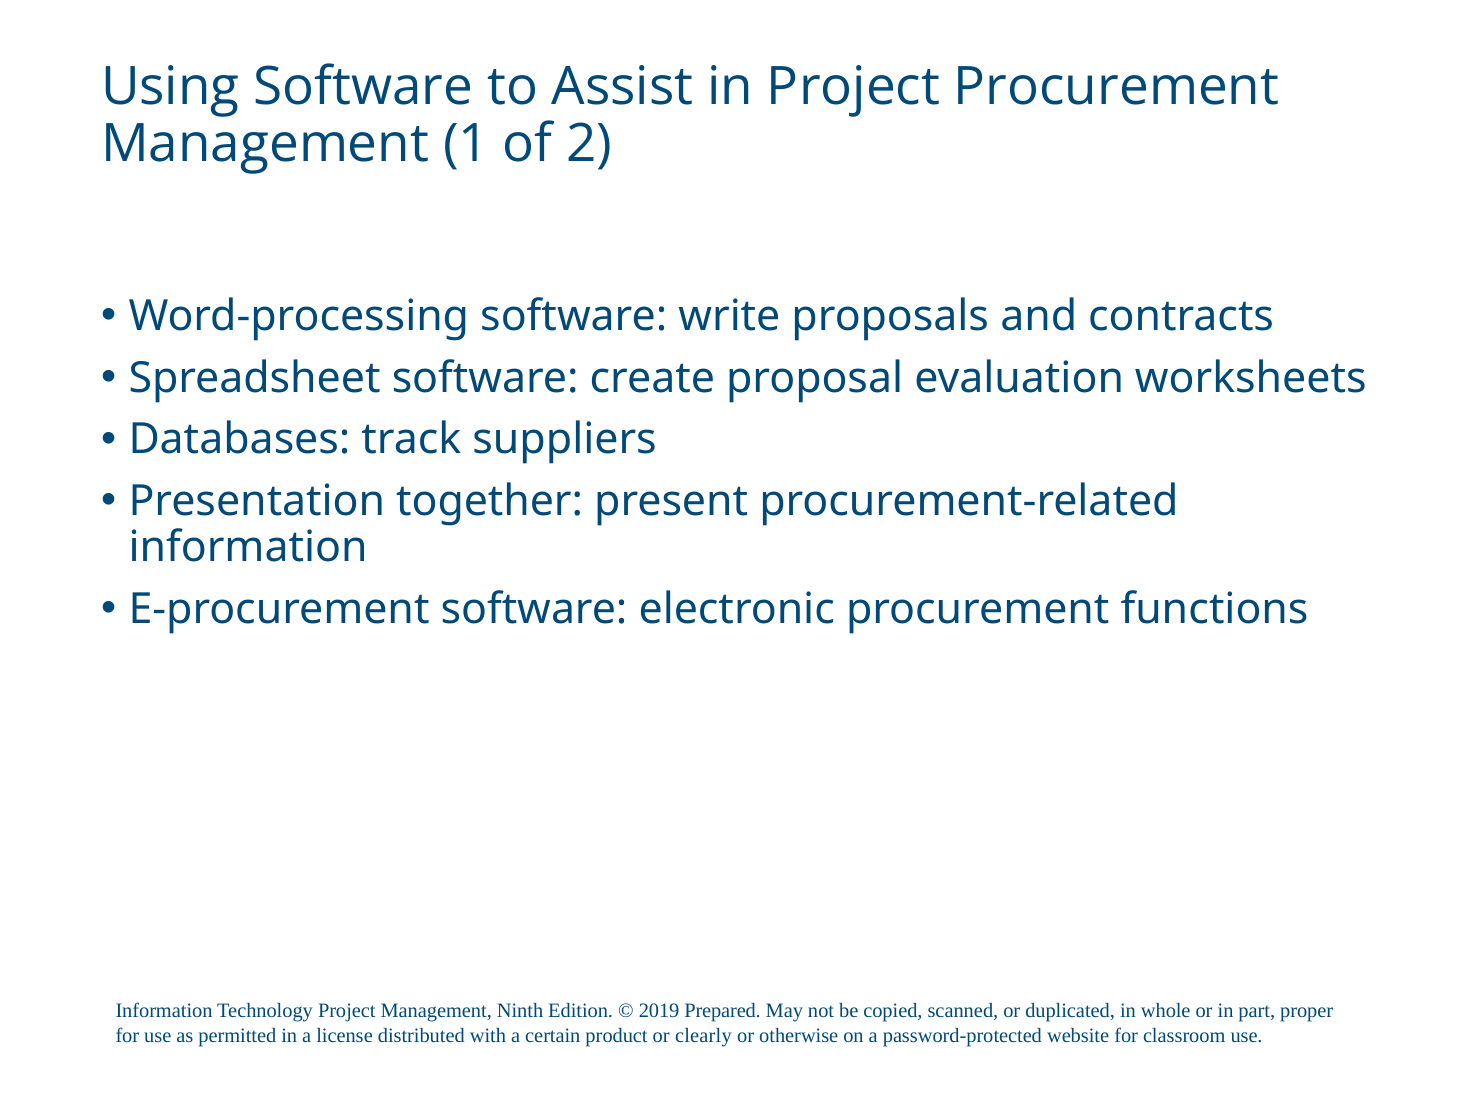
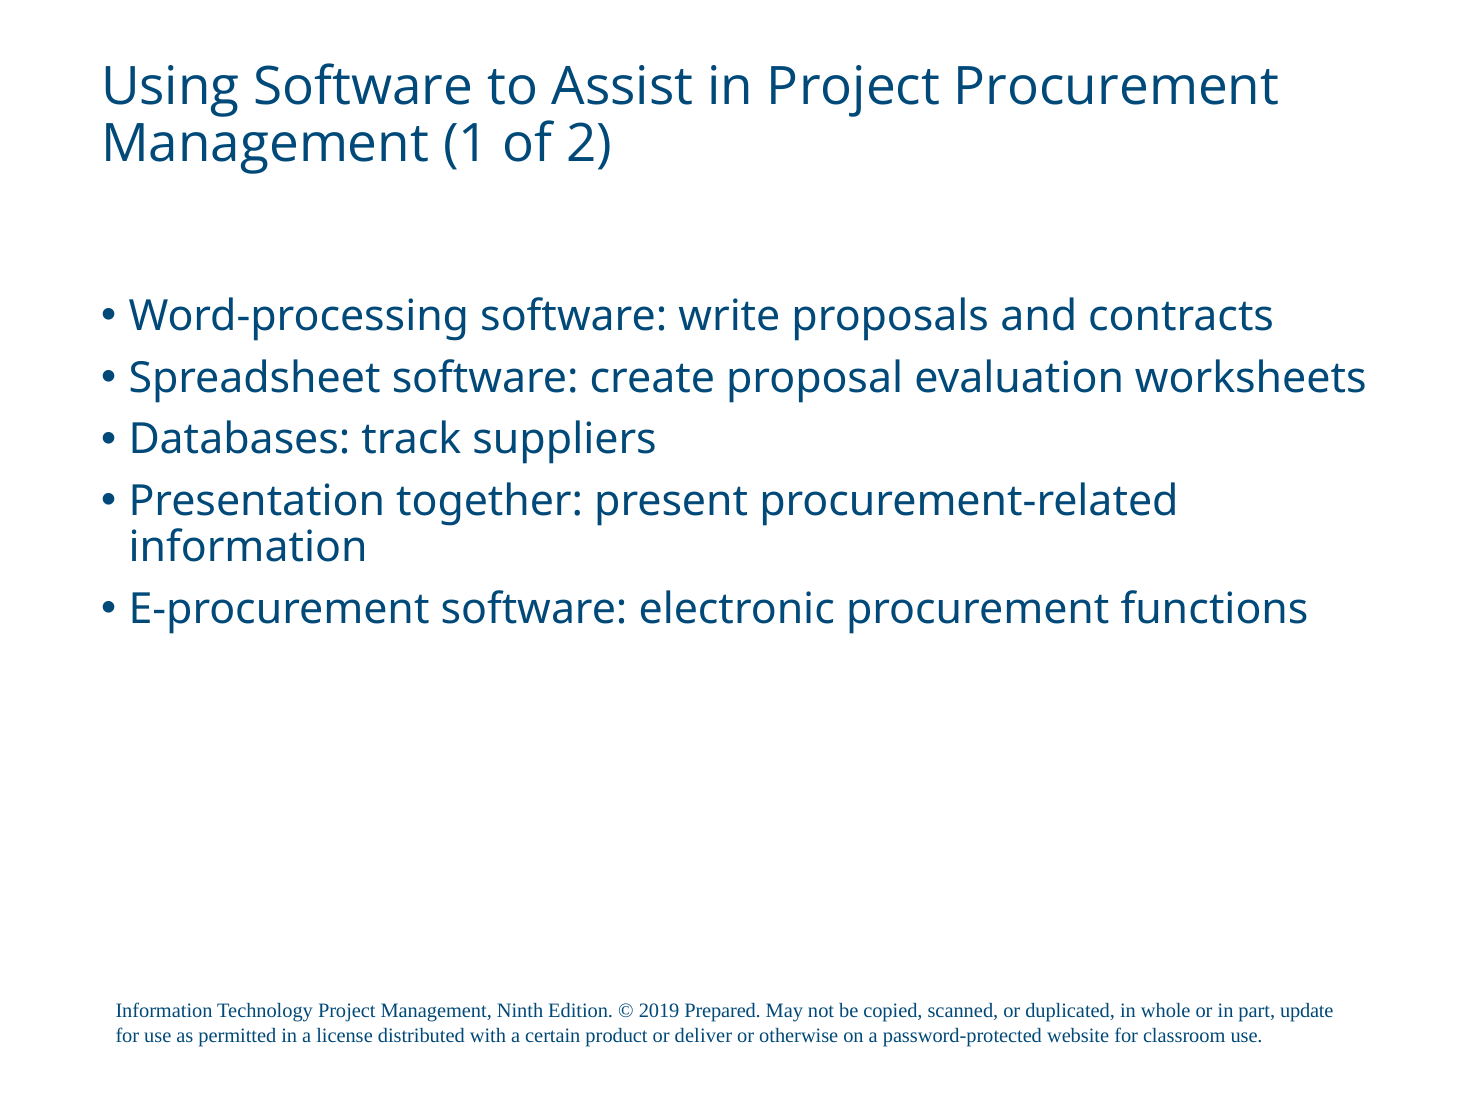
proper: proper -> update
clearly: clearly -> deliver
